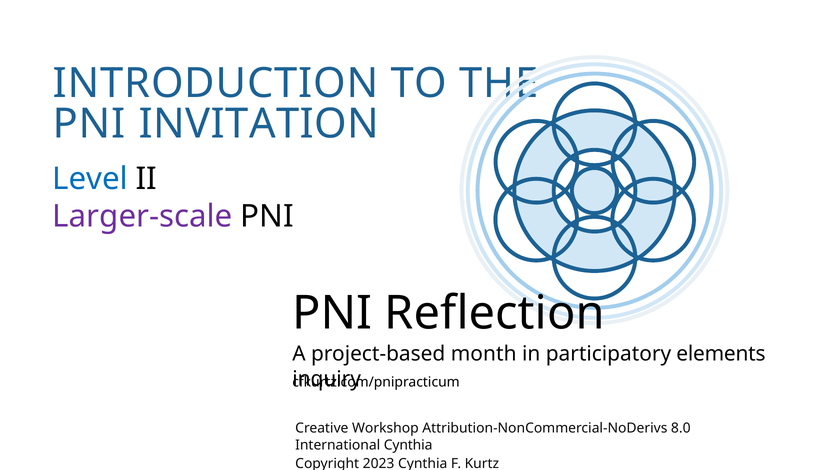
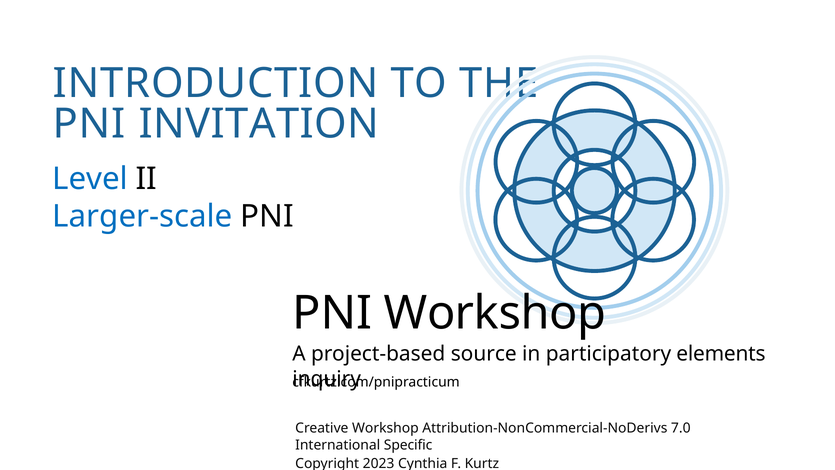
Larger-scale colour: purple -> blue
PNI Reflection: Reflection -> Workshop
month: month -> source
8.0: 8.0 -> 7.0
International Cynthia: Cynthia -> Specific
